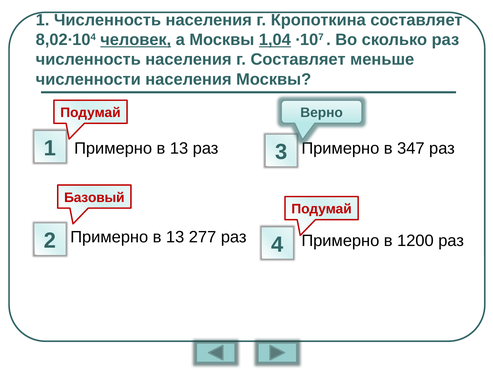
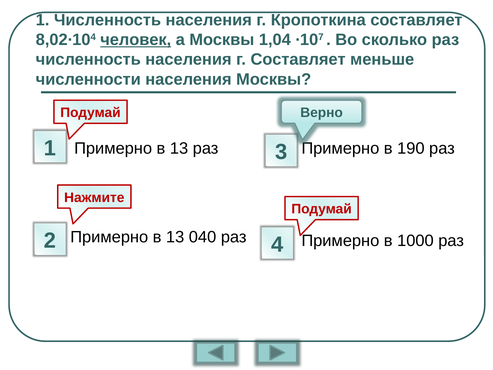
1,04 underline: present -> none
347: 347 -> 190
Базовый: Базовый -> Нажмите
277: 277 -> 040
1200: 1200 -> 1000
